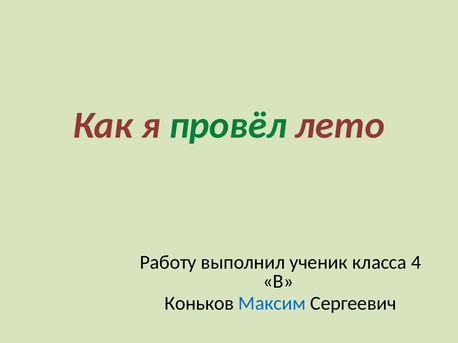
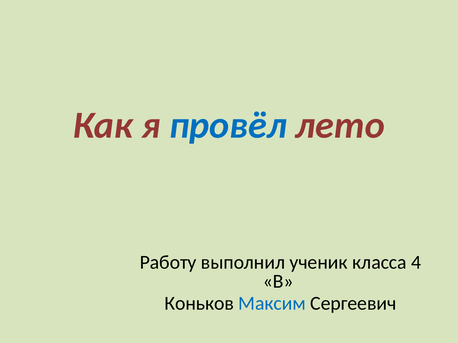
провёл colour: green -> blue
